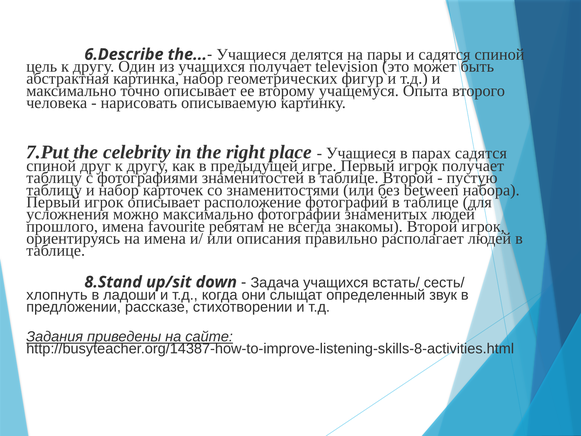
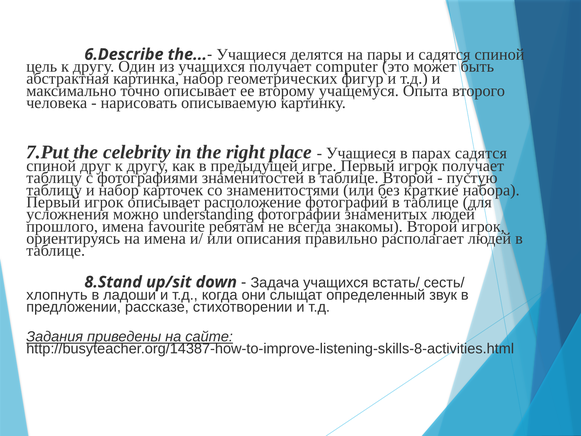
television: television -> computer
between: between -> краткие
можно максимально: максимально -> understanding
